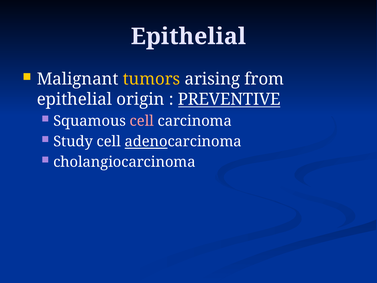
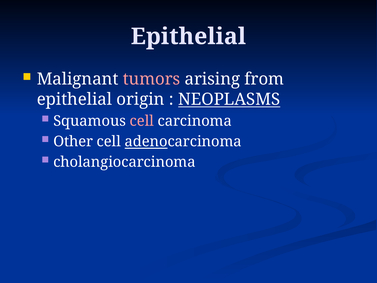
tumors colour: yellow -> pink
PREVENTIVE: PREVENTIVE -> NEOPLASMS
Study: Study -> Other
